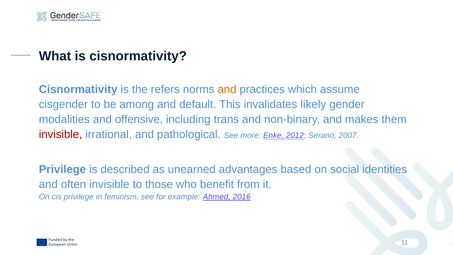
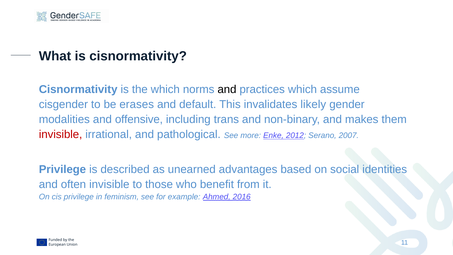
the refers: refers -> which
and at (227, 90) colour: orange -> black
among: among -> erases
